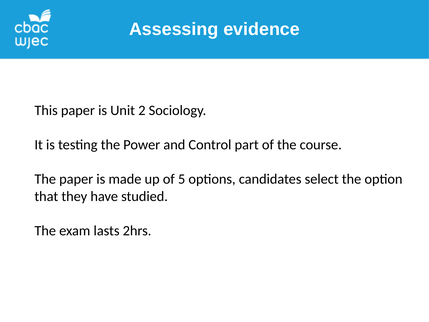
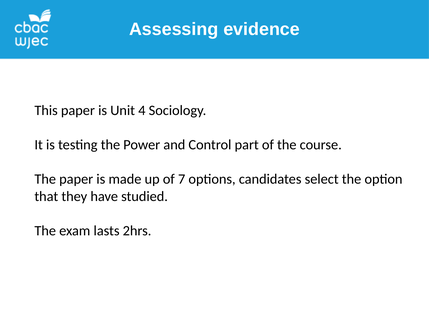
2: 2 -> 4
5: 5 -> 7
